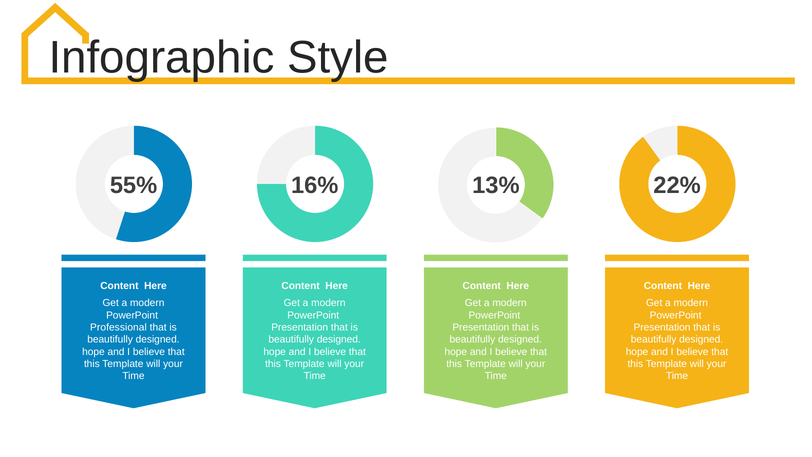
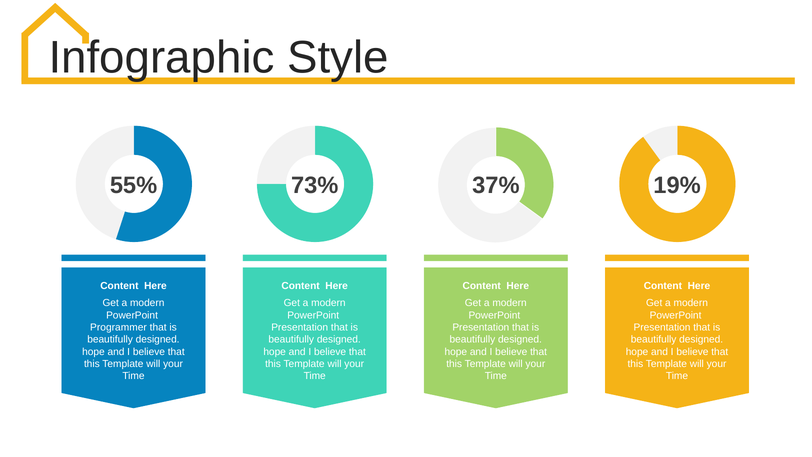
16%: 16% -> 73%
13%: 13% -> 37%
22%: 22% -> 19%
Professional: Professional -> Programmer
